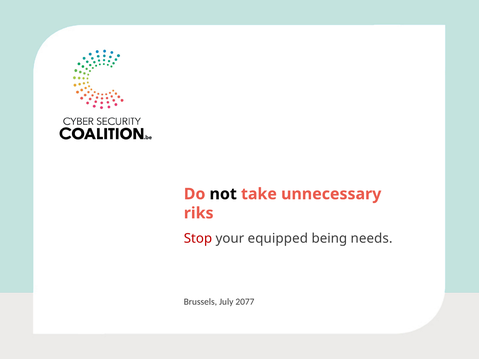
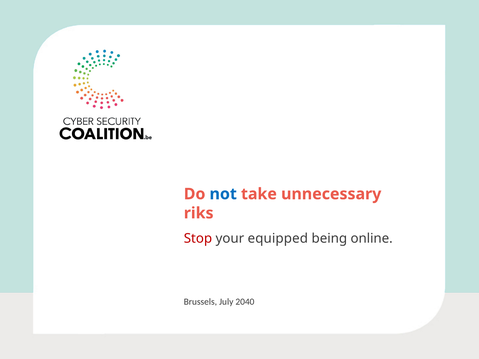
not colour: black -> blue
needs: needs -> online
2077: 2077 -> 2040
